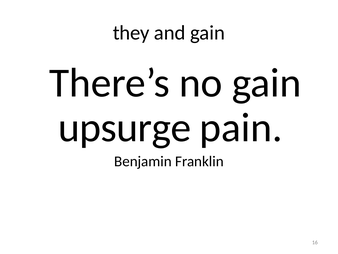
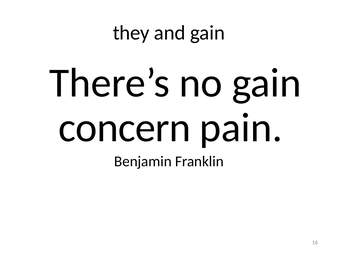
upsurge: upsurge -> concern
